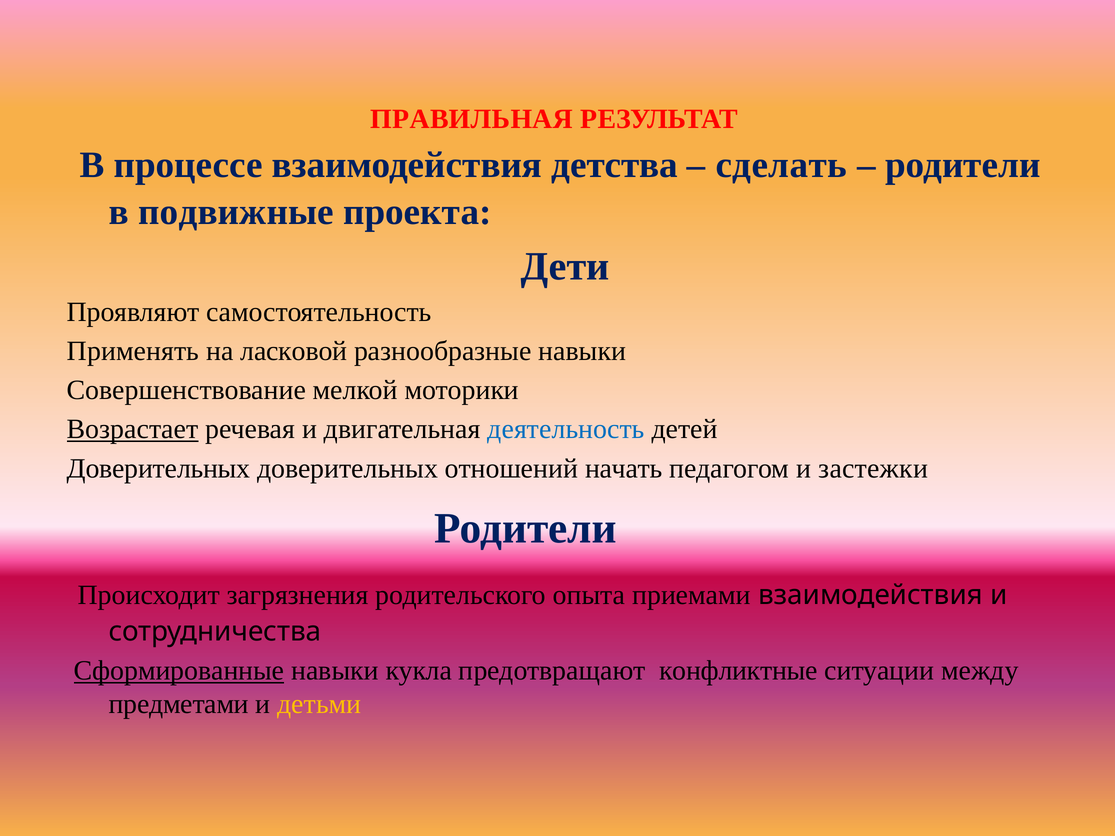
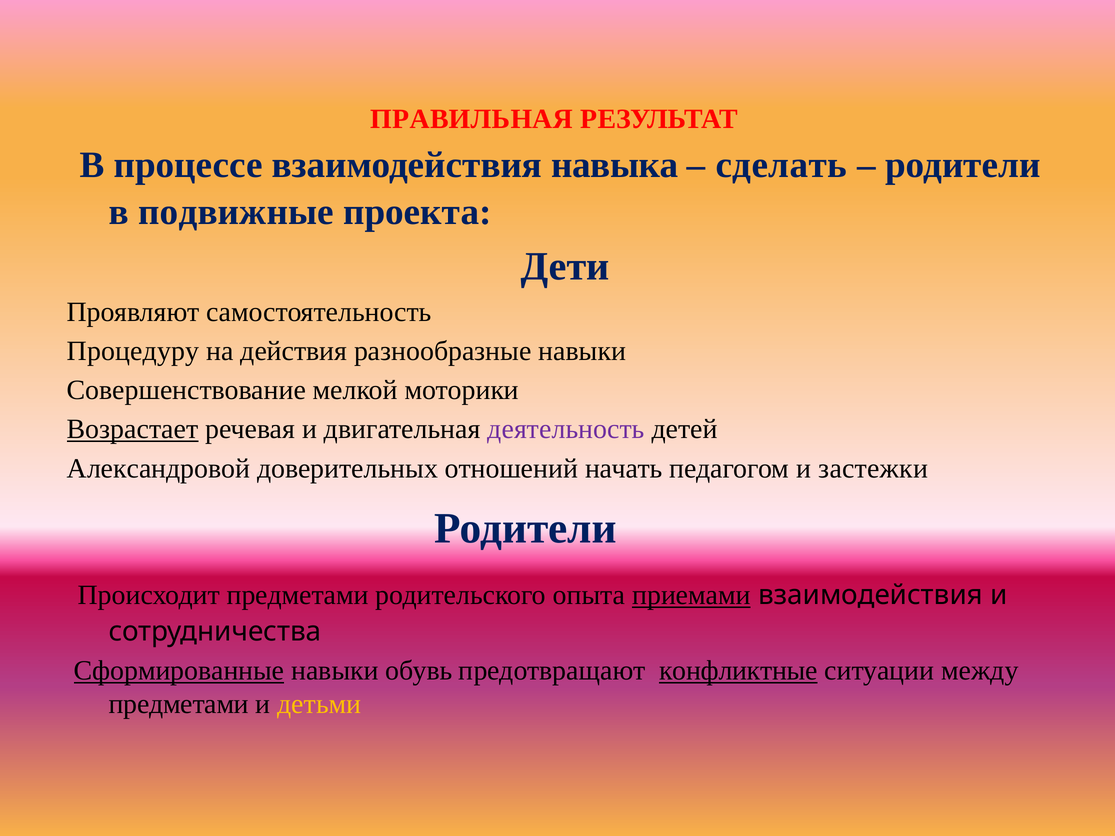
детства: детства -> навыка
Применять: Применять -> Процедуру
ласковой: ласковой -> действия
деятельность colour: blue -> purple
Доверительных at (159, 468): Доверительных -> Александровой
Происходит загрязнения: загрязнения -> предметами
приемами underline: none -> present
кукла: кукла -> обувь
конфликтные underline: none -> present
